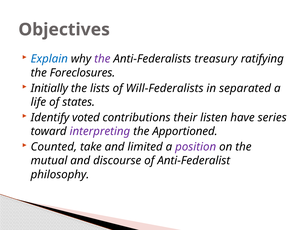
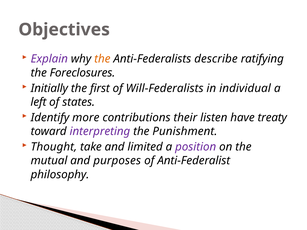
Explain colour: blue -> purple
the at (102, 59) colour: purple -> orange
treasury: treasury -> describe
lists: lists -> first
separated: separated -> individual
life: life -> left
voted: voted -> more
series: series -> treaty
Apportioned: Apportioned -> Punishment
Counted: Counted -> Thought
discourse: discourse -> purposes
